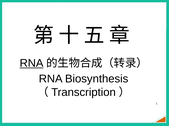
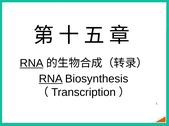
RNA at (51, 79) underline: none -> present
